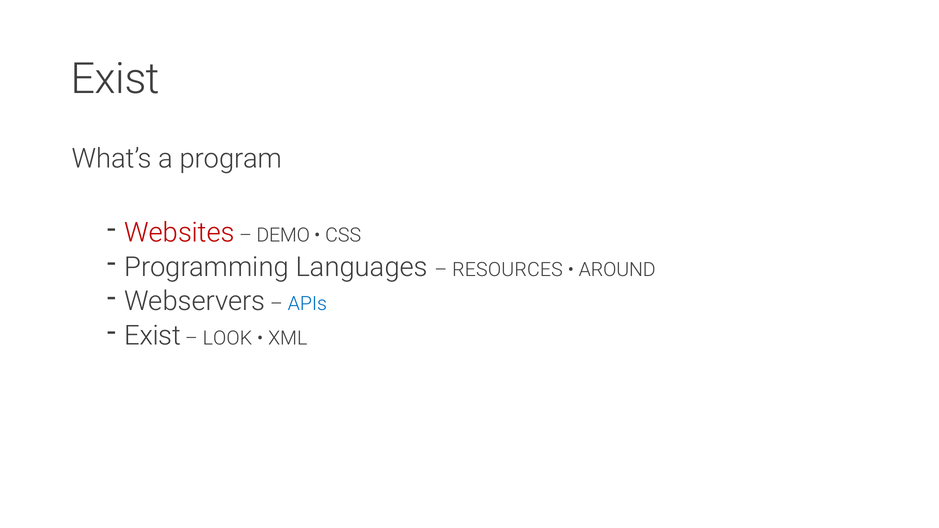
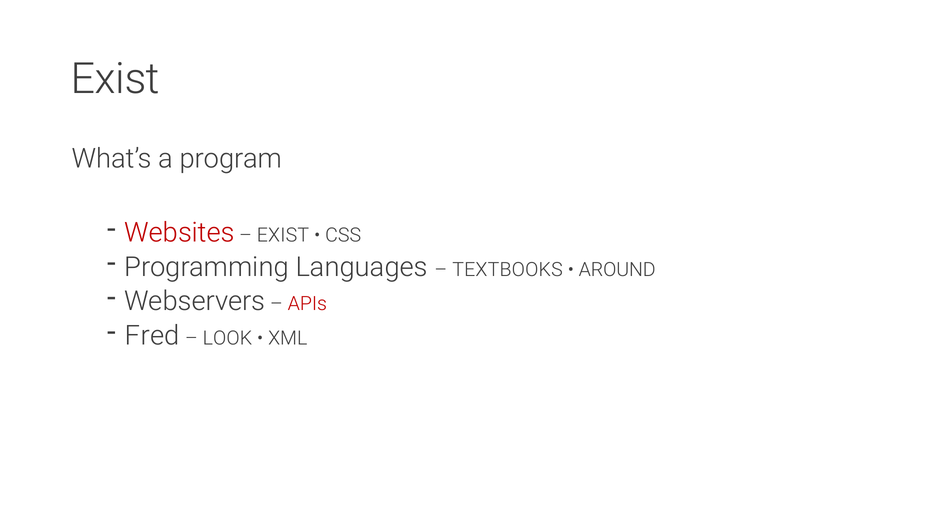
DEMO at (283, 235): DEMO -> EXIST
RESOURCES: RESOURCES -> TEXTBOOKS
APIs colour: blue -> red
Exist at (153, 336): Exist -> Fred
